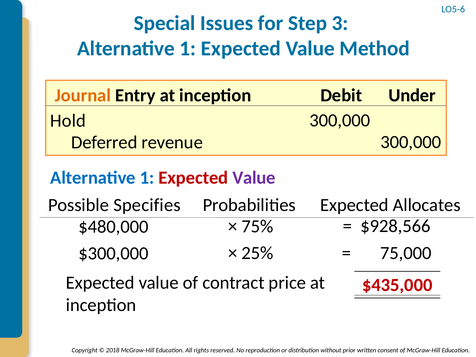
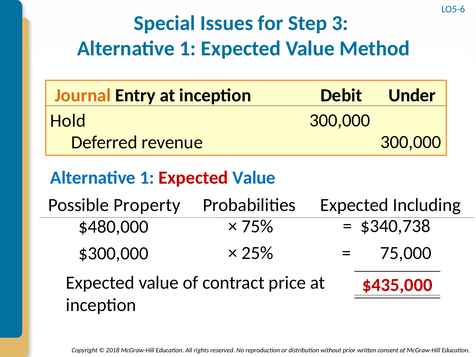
Value at (254, 178) colour: purple -> blue
Specifies: Specifies -> Property
Allocates: Allocates -> Including
$928,566: $928,566 -> $340,738
